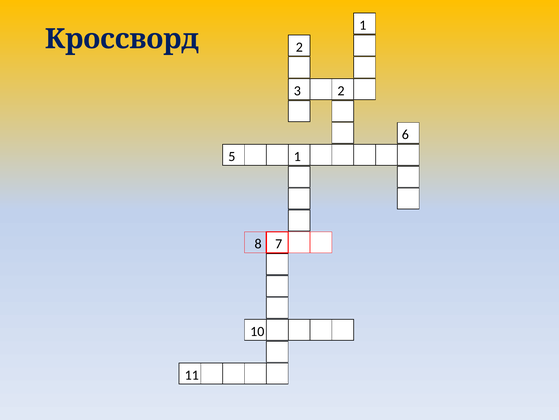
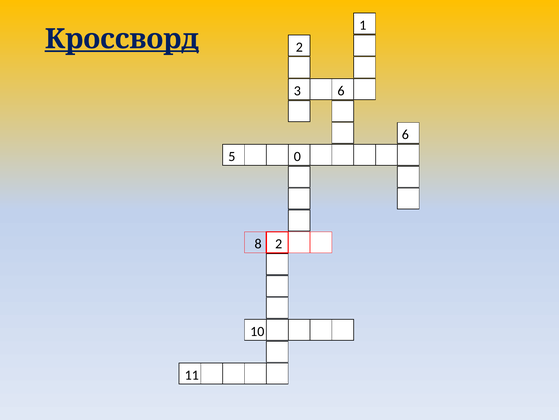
Кроссворд underline: none -> present
3 2: 2 -> 6
5 1: 1 -> 0
8 7: 7 -> 2
